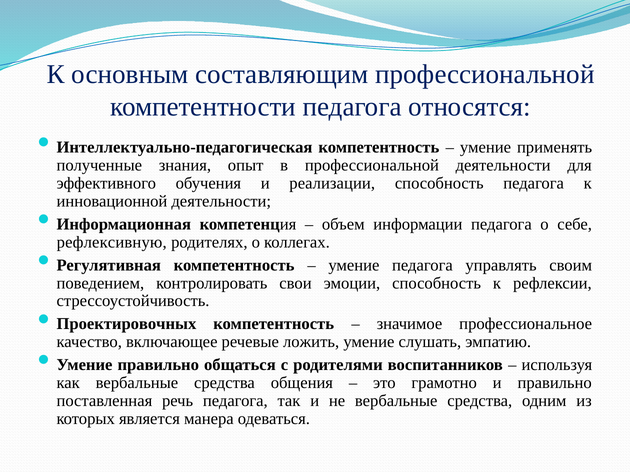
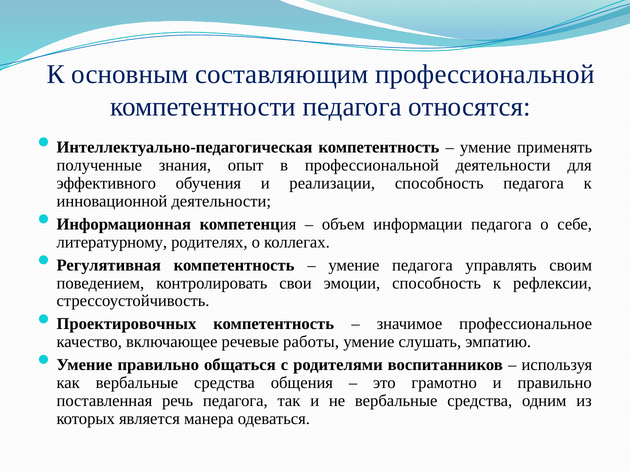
рефлексивную: рефлексивную -> литературному
ложить: ложить -> работы
